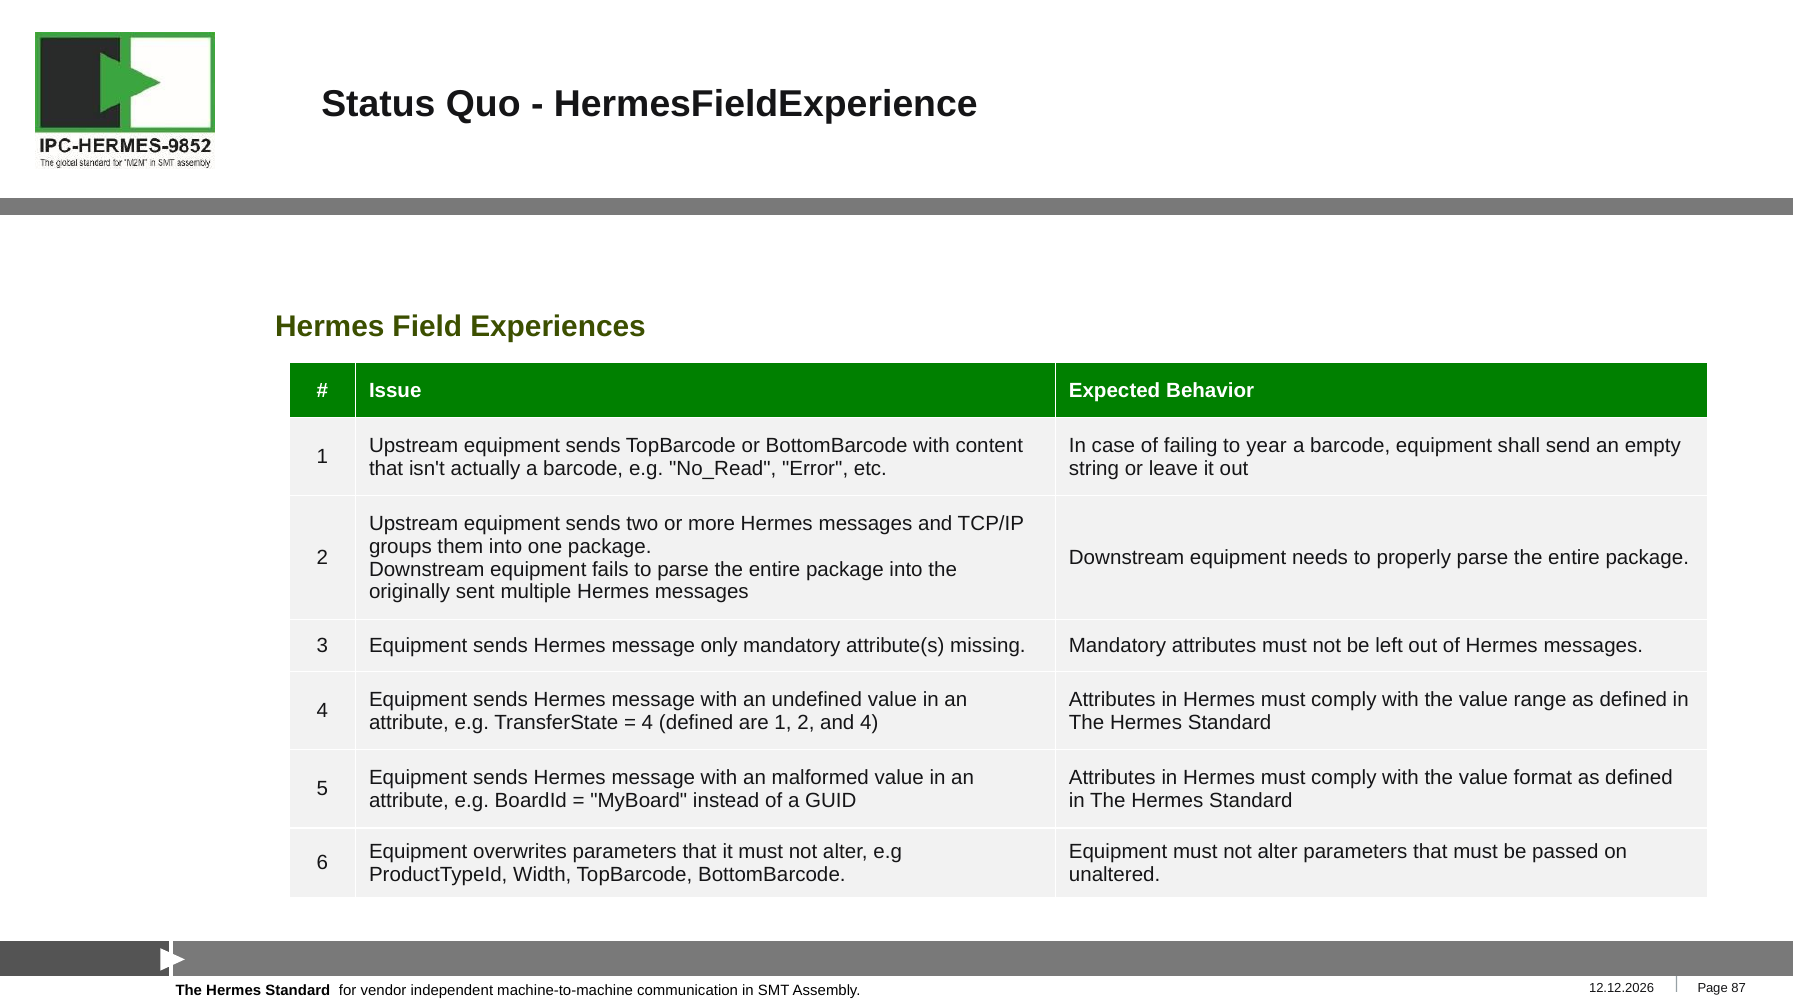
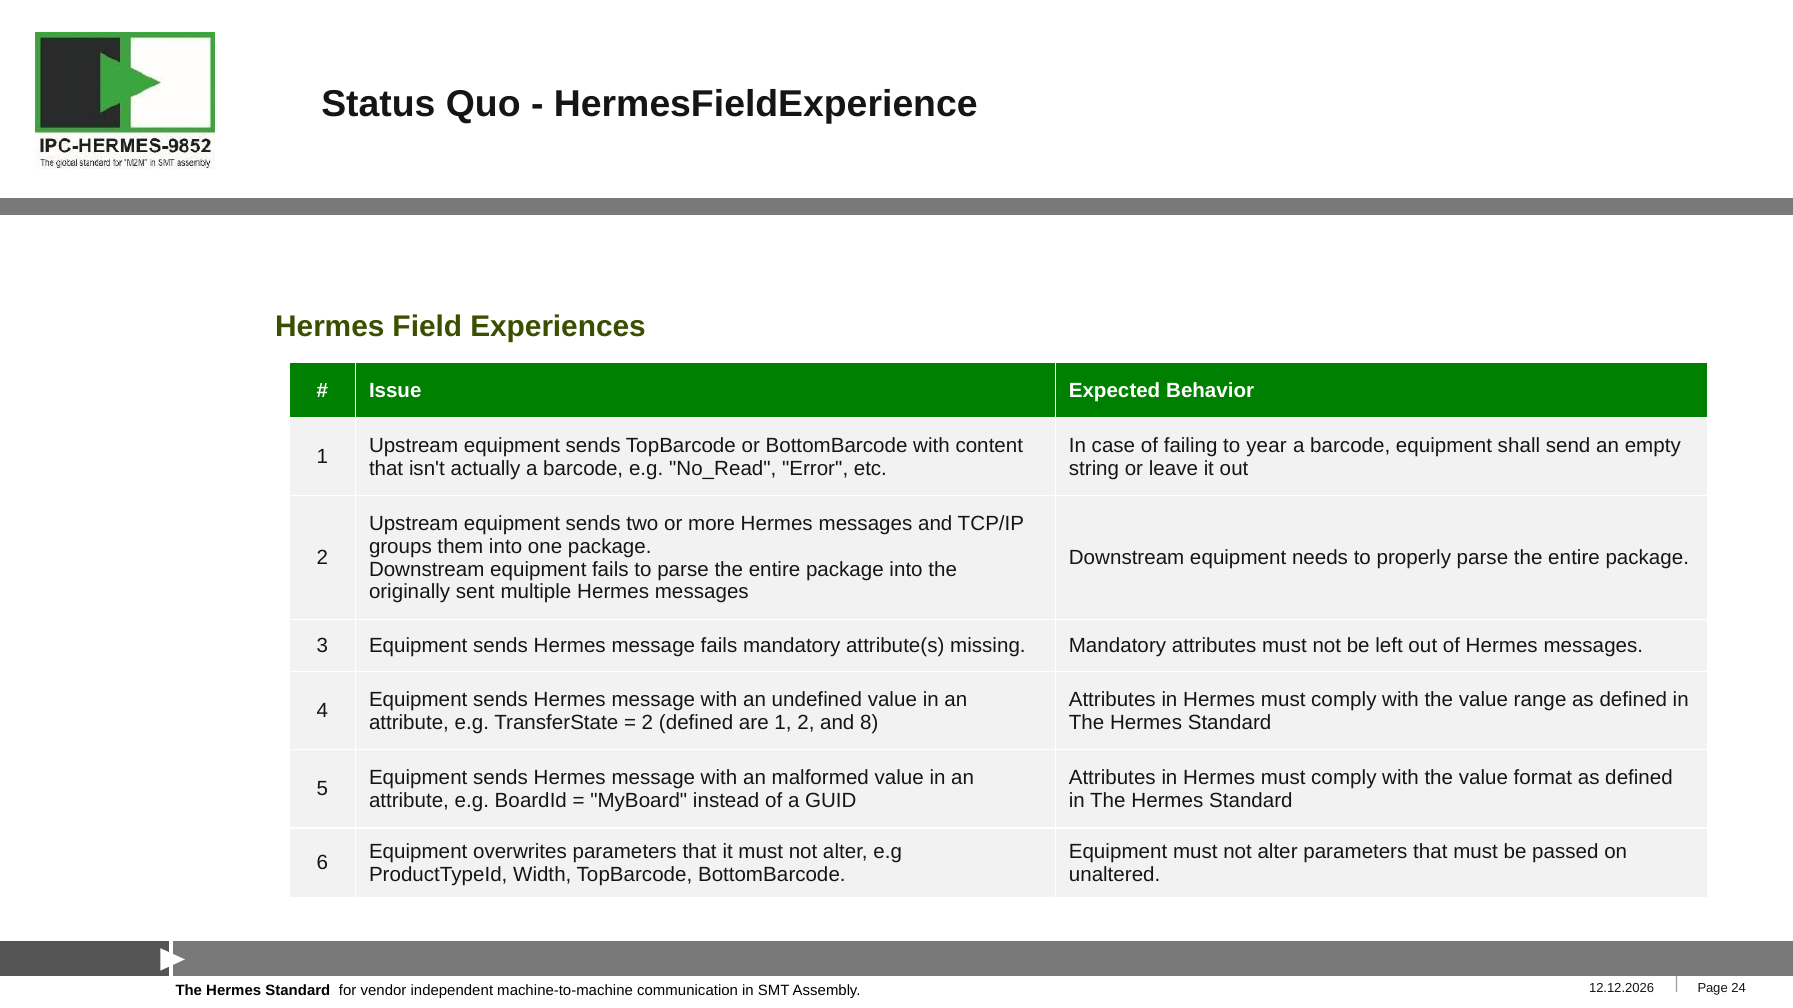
message only: only -> fails
4 at (647, 723): 4 -> 2
and 4: 4 -> 8
87: 87 -> 24
